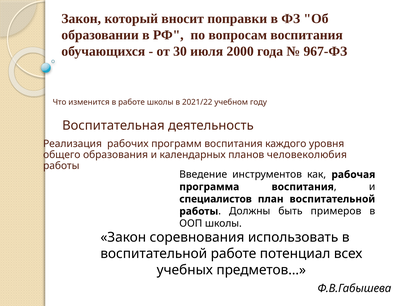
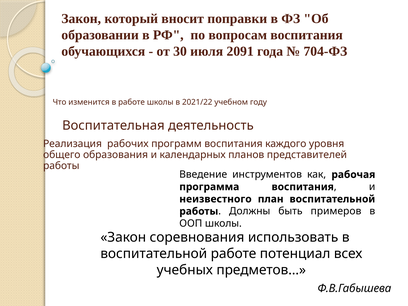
2000: 2000 -> 2091
967-ФЗ: 967-ФЗ -> 704-ФЗ
человеколюбия: человеколюбия -> представителей
специалистов: специалистов -> неизвестного
